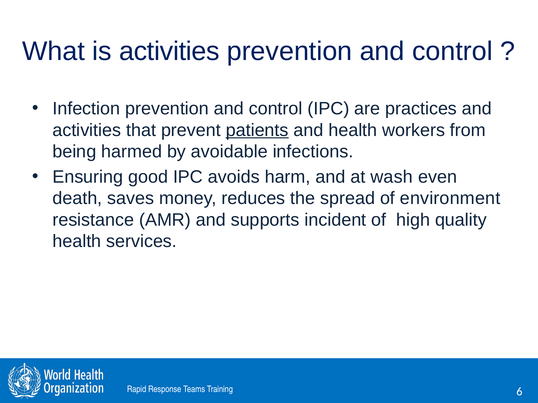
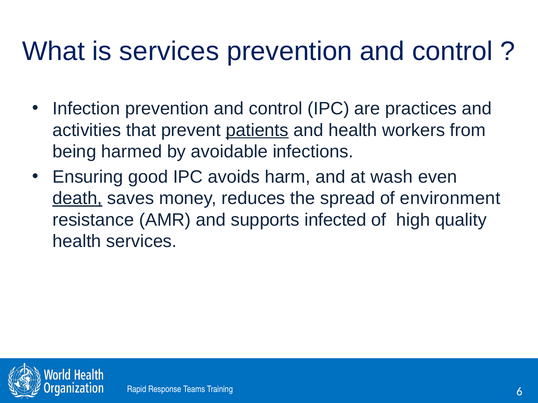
is activities: activities -> services
death underline: none -> present
incident: incident -> infected
